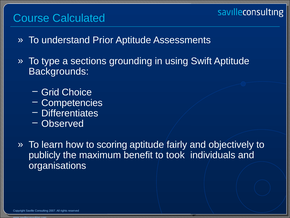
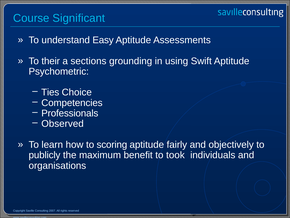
Calculated: Calculated -> Significant
Prior: Prior -> Easy
type: type -> their
Backgrounds: Backgrounds -> Psychometric
Grid: Grid -> Ties
Differentiates: Differentiates -> Professionals
